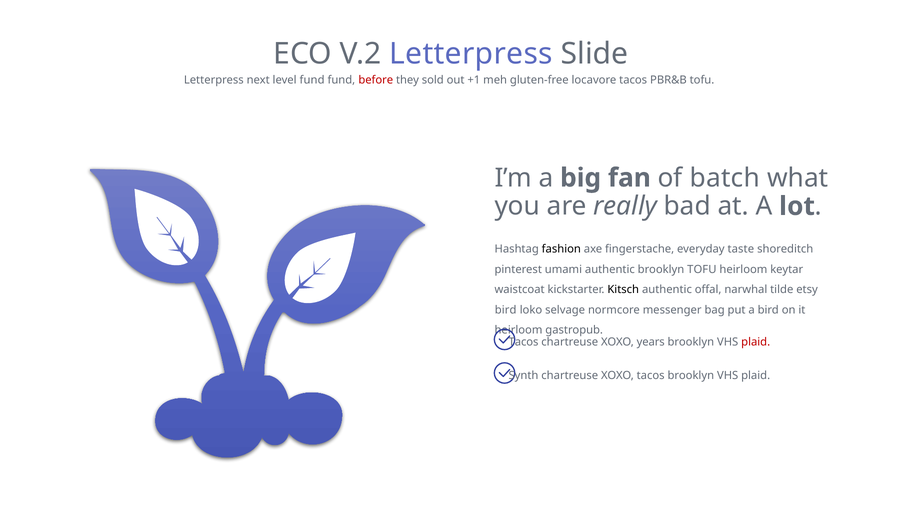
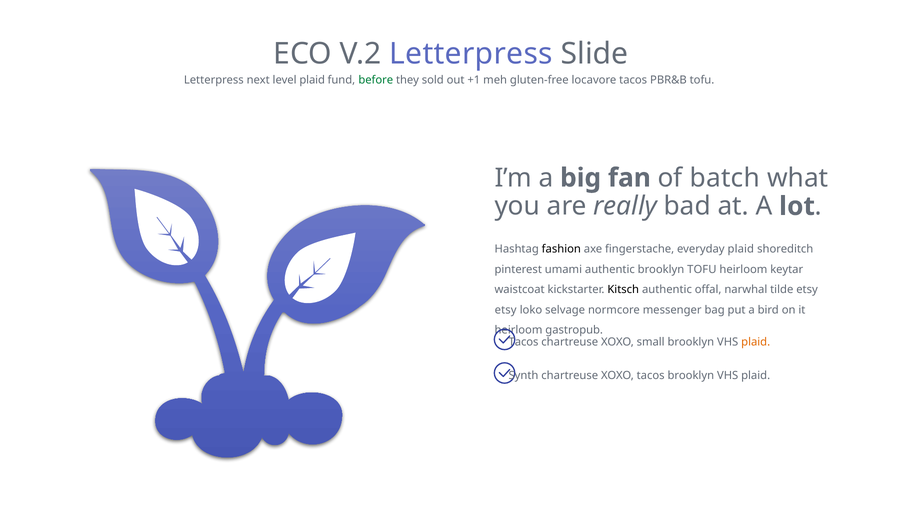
level fund: fund -> plaid
before colour: red -> green
everyday taste: taste -> plaid
bird at (506, 310): bird -> etsy
years: years -> small
plaid at (756, 342) colour: red -> orange
